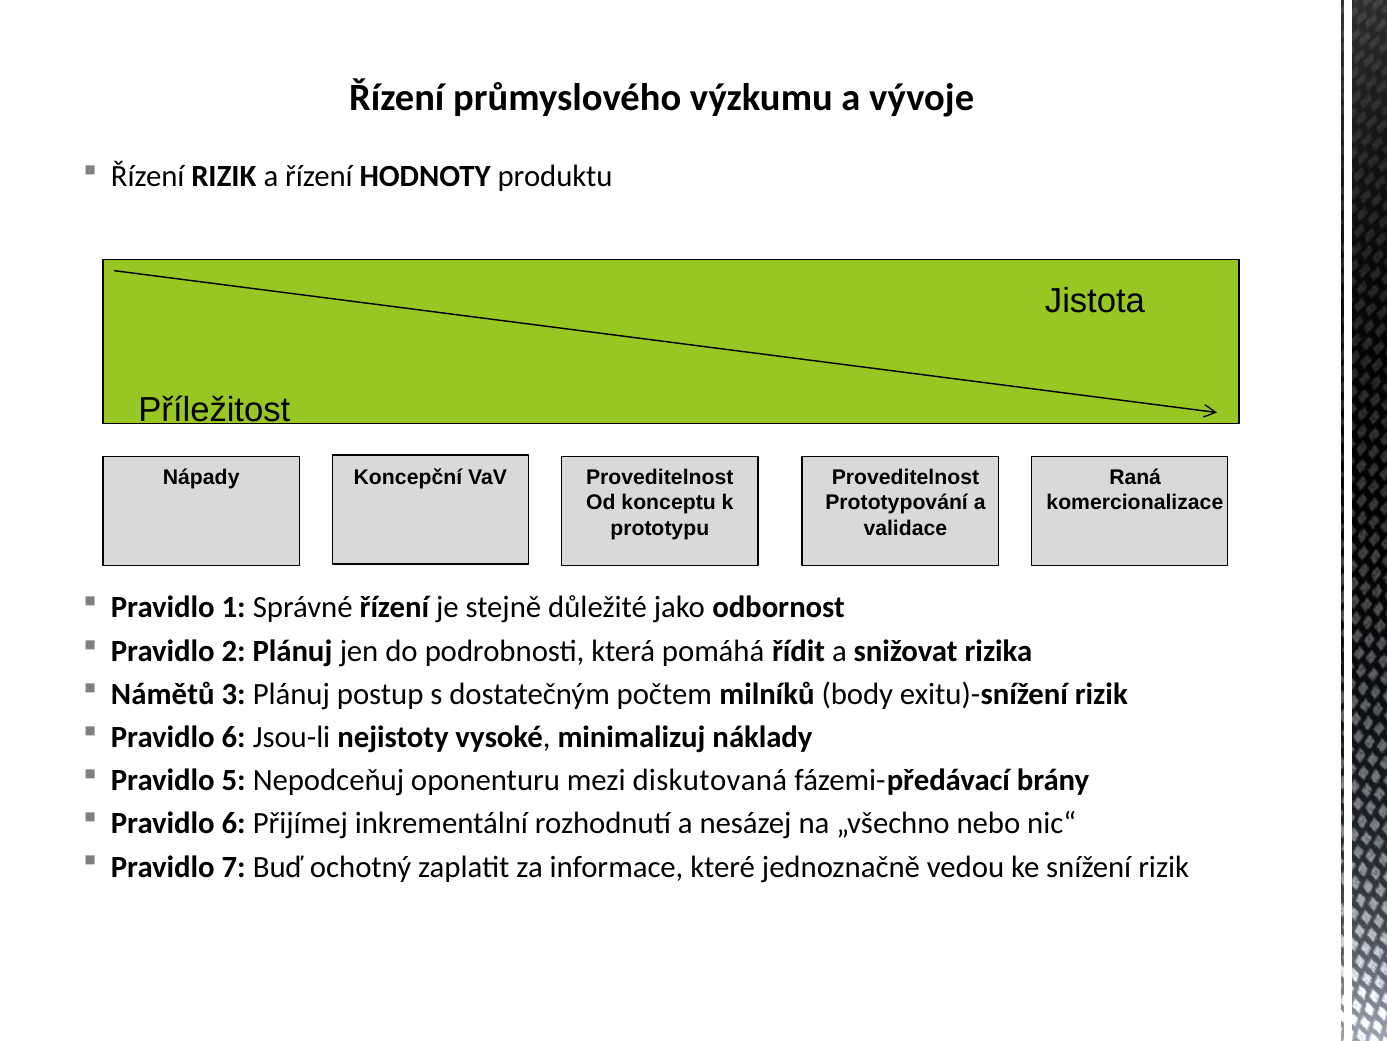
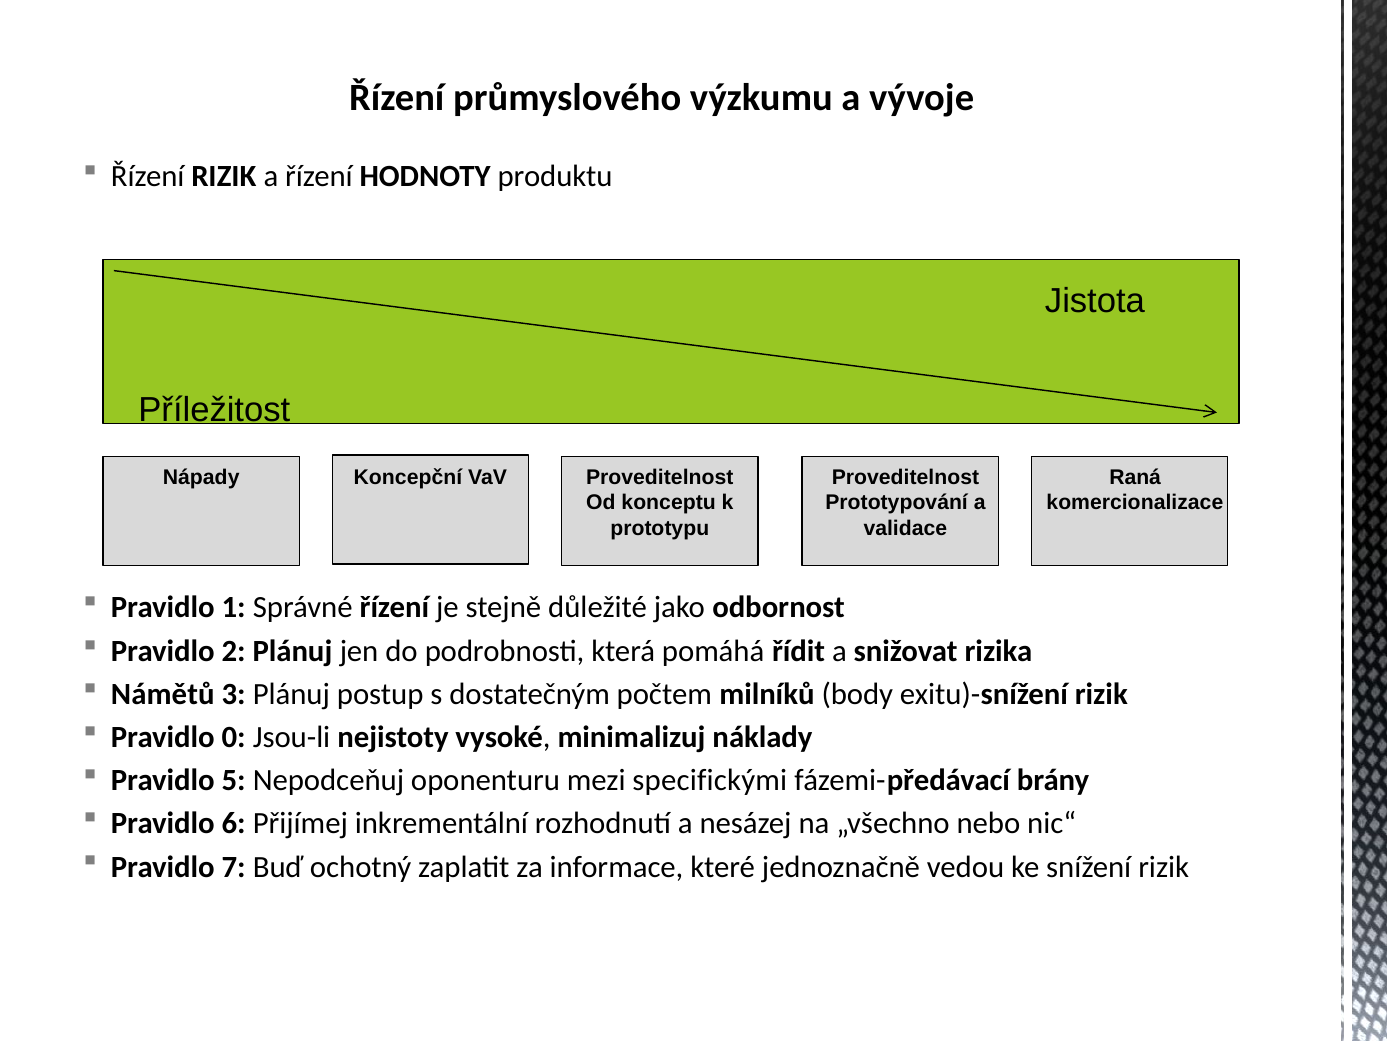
6 at (234, 737): 6 -> 0
diskutovaná: diskutovaná -> specifickými
